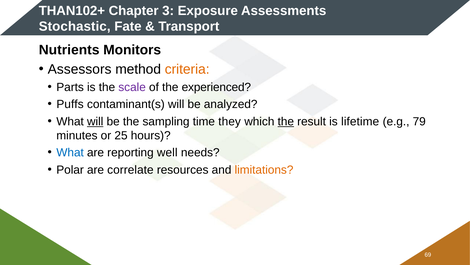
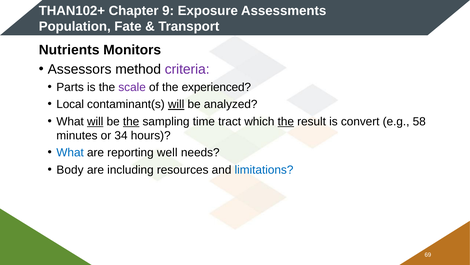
3: 3 -> 9
Stochastic: Stochastic -> Population
criteria colour: orange -> purple
Puffs: Puffs -> Local
will at (176, 104) underline: none -> present
the at (131, 121) underline: none -> present
they: they -> tract
lifetime: lifetime -> convert
79: 79 -> 58
25: 25 -> 34
Polar: Polar -> Body
correlate: correlate -> including
limitations colour: orange -> blue
